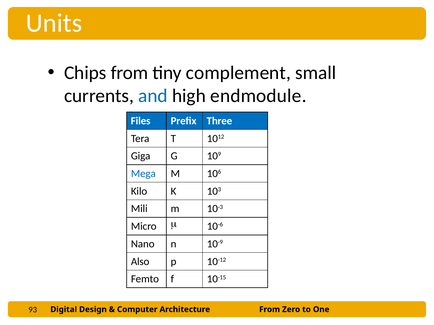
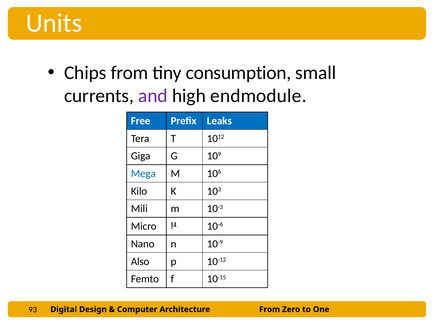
complement: complement -> consumption
and colour: blue -> purple
Files: Files -> Free
Three: Three -> Leaks
